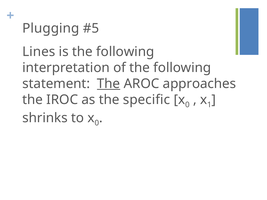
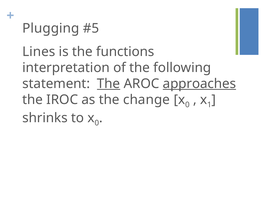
is the following: following -> functions
approaches underline: none -> present
specific: specific -> change
